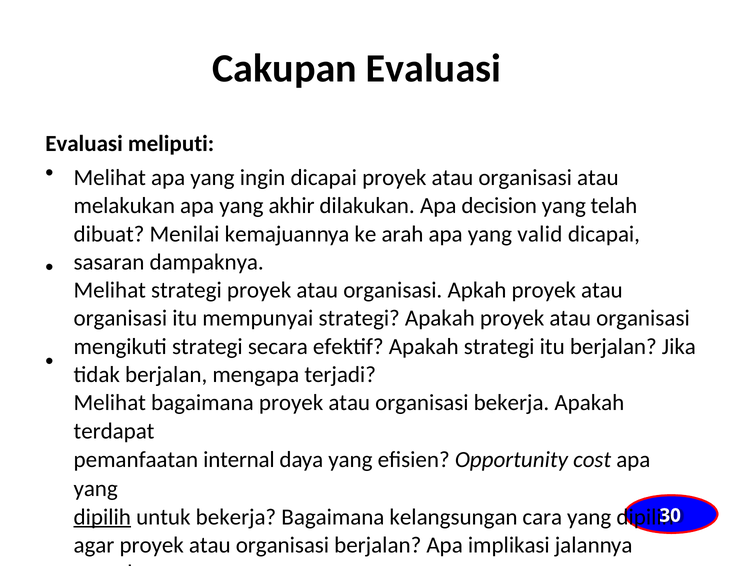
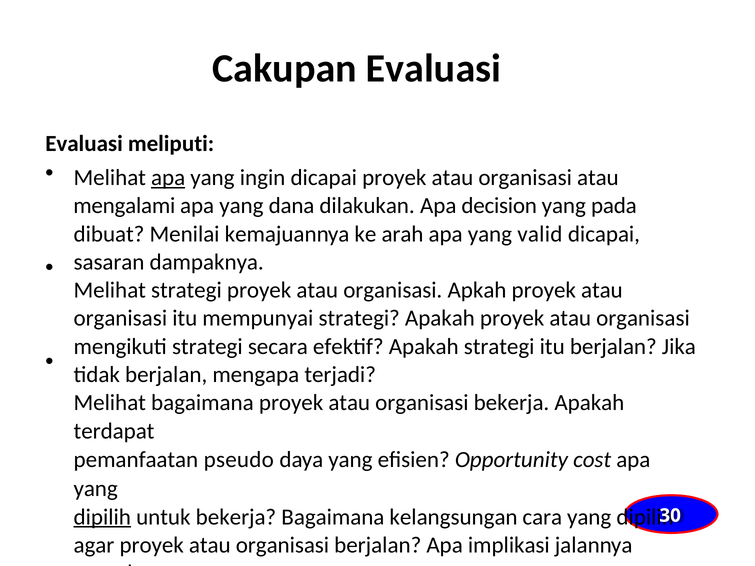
apa at (168, 178) underline: none -> present
melakukan: melakukan -> mengalami
akhir: akhir -> dana
telah: telah -> pada
internal: internal -> pseudo
